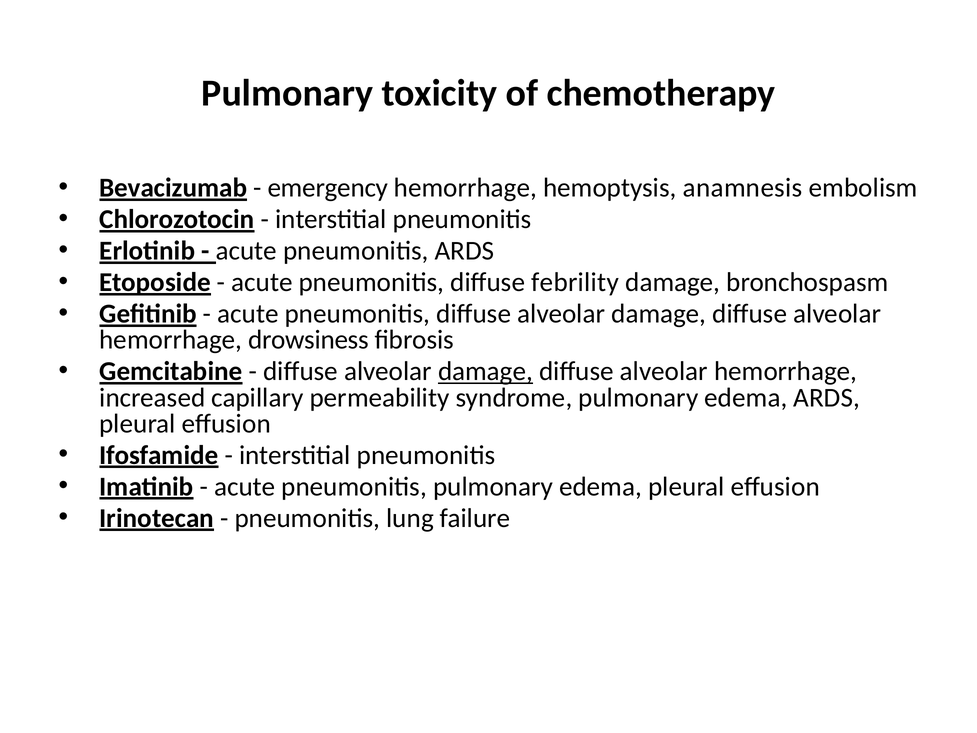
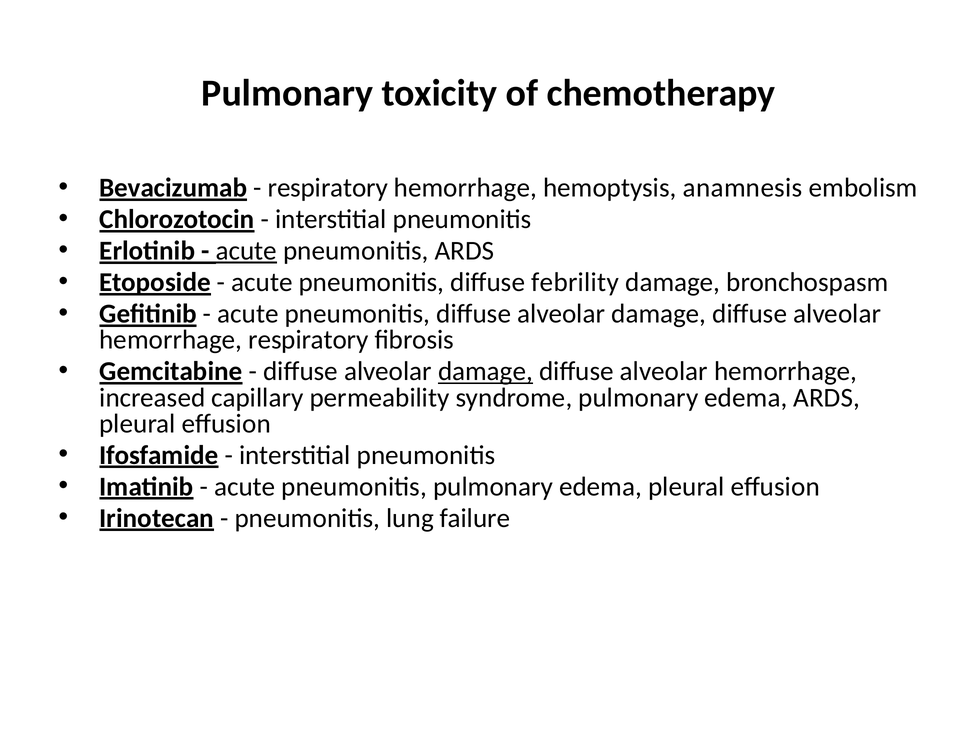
emergency at (328, 188): emergency -> respiratory
acute at (246, 251) underline: none -> present
hemorrhage drowsiness: drowsiness -> respiratory
